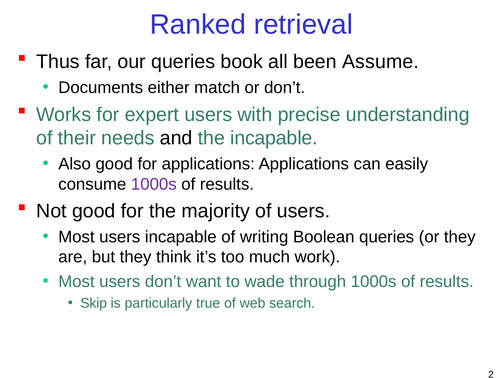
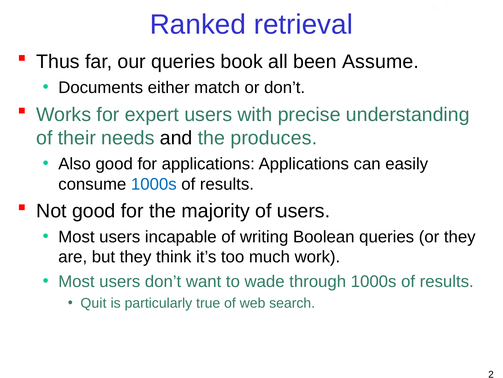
the incapable: incapable -> produces
1000s at (154, 184) colour: purple -> blue
Skip: Skip -> Quit
